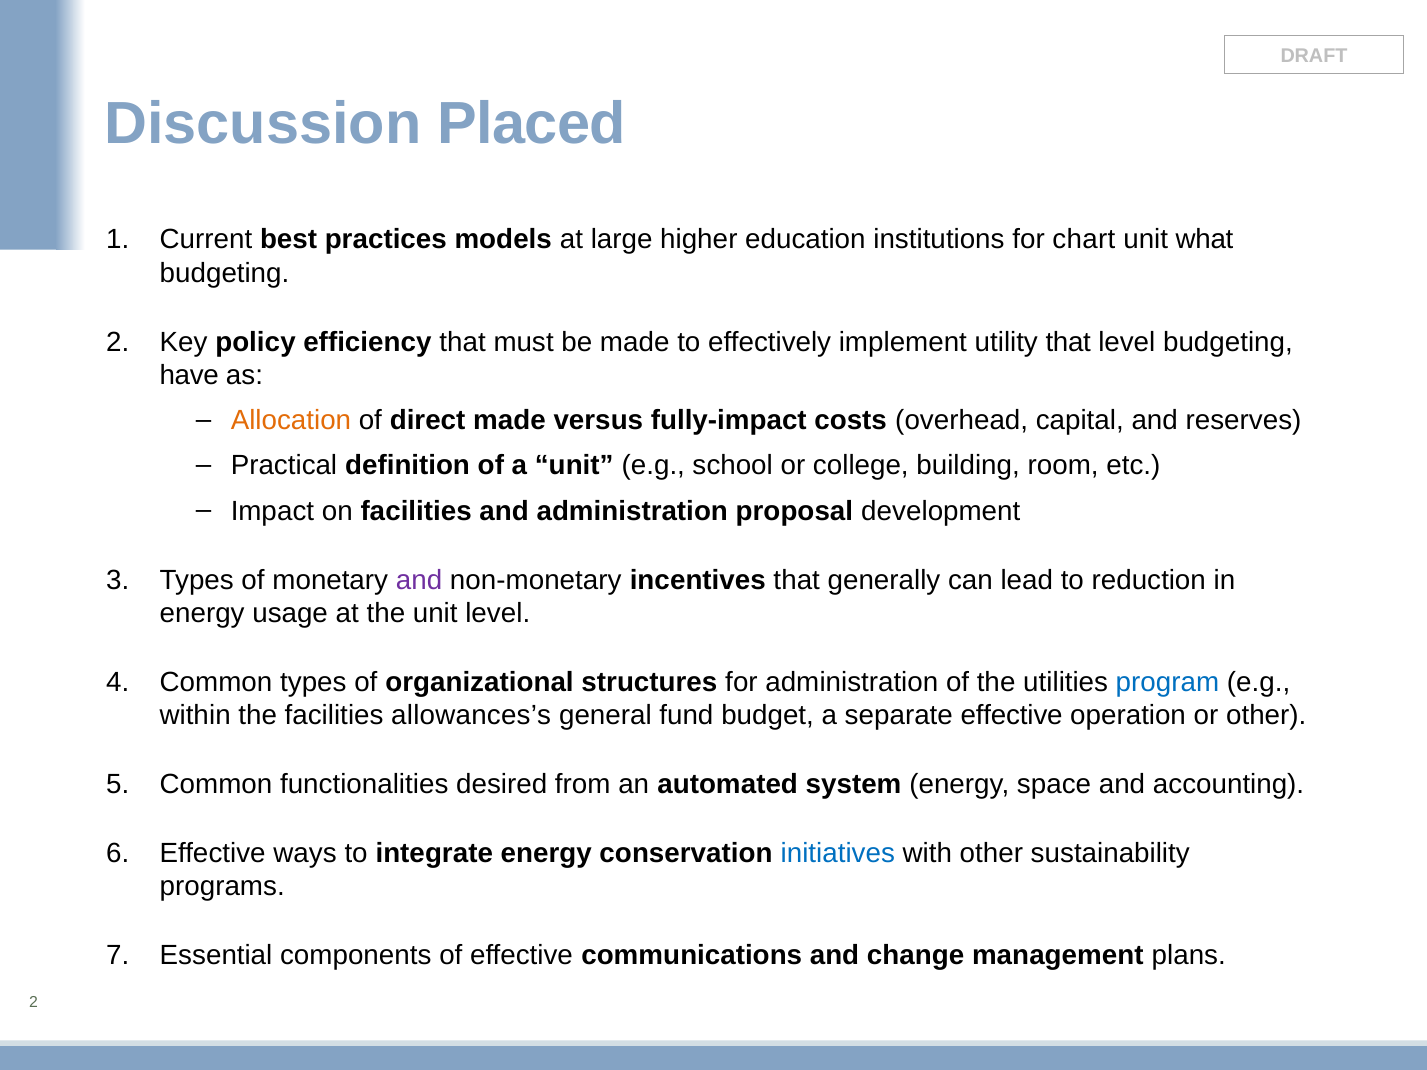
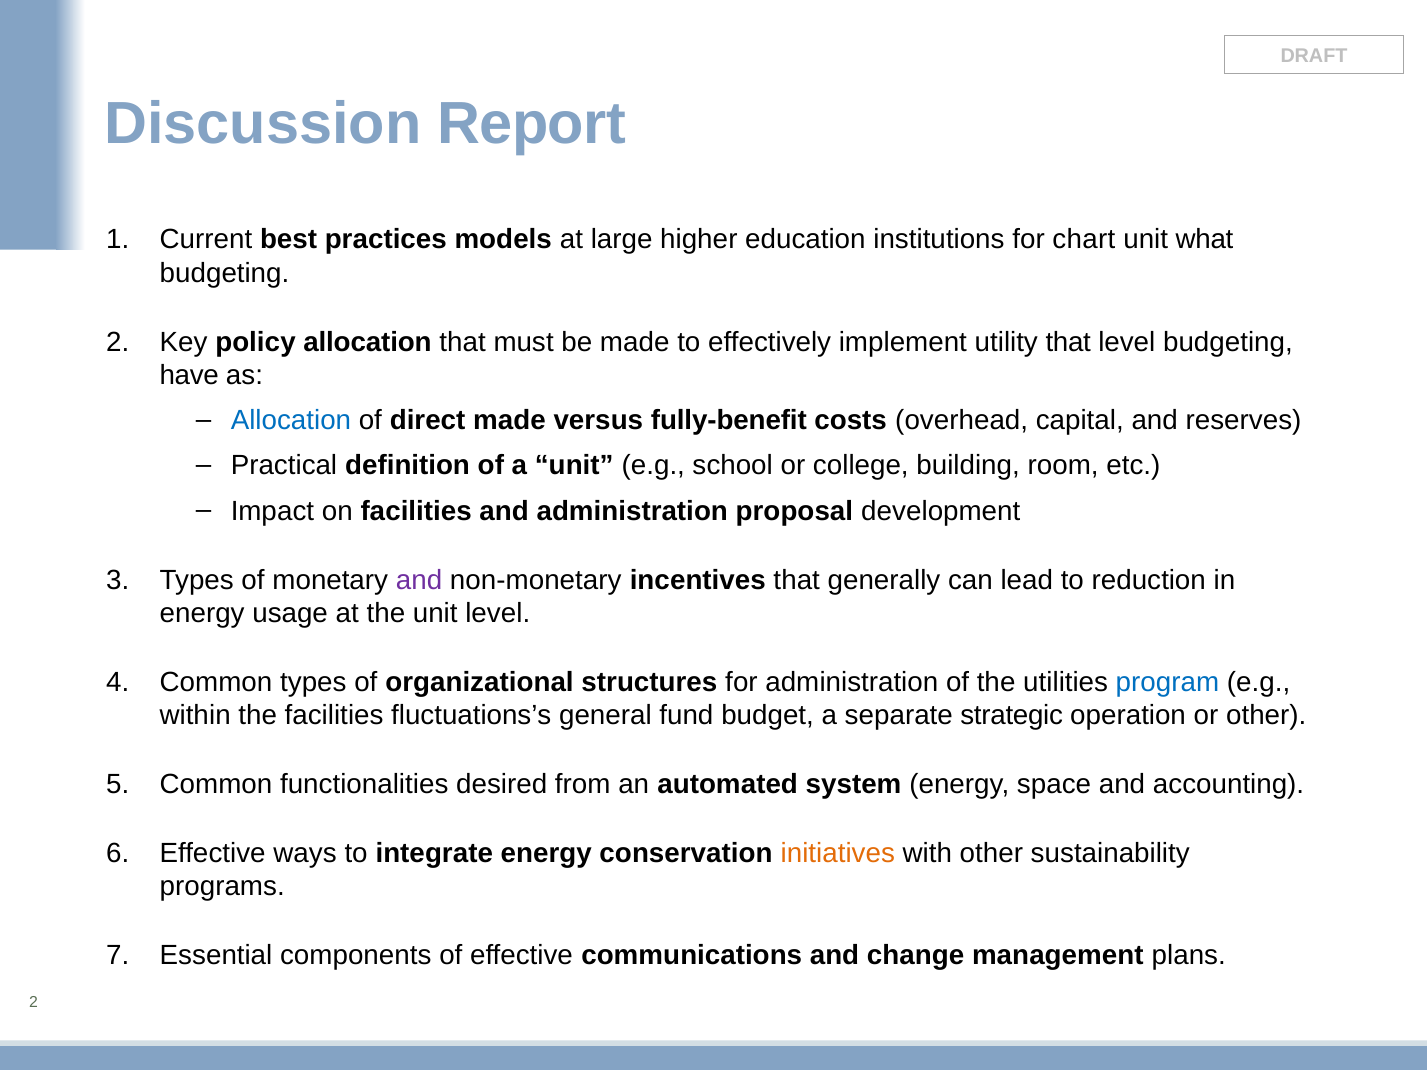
Placed: Placed -> Report
policy efficiency: efficiency -> allocation
Allocation at (291, 421) colour: orange -> blue
fully-impact: fully-impact -> fully-benefit
allowances’s: allowances’s -> fluctuations’s
separate effective: effective -> strategic
initiatives colour: blue -> orange
